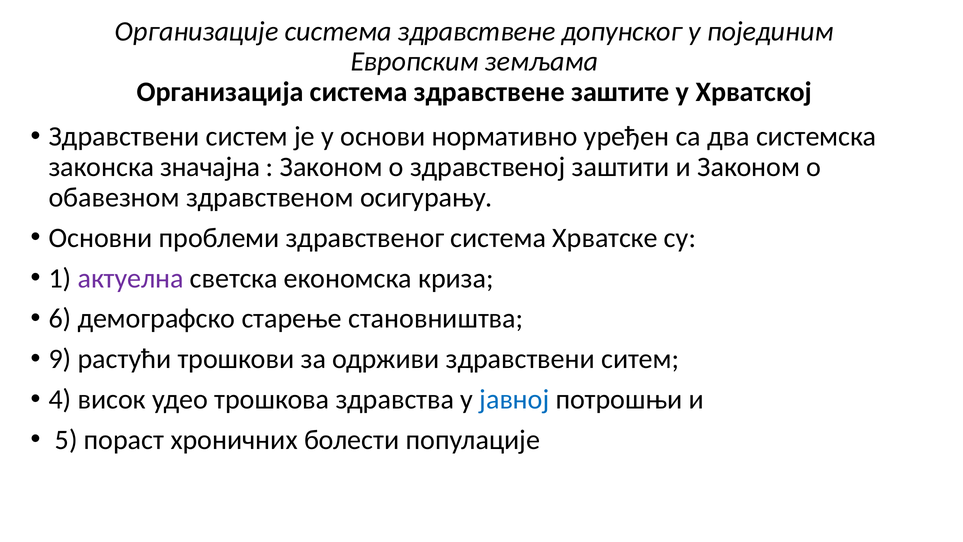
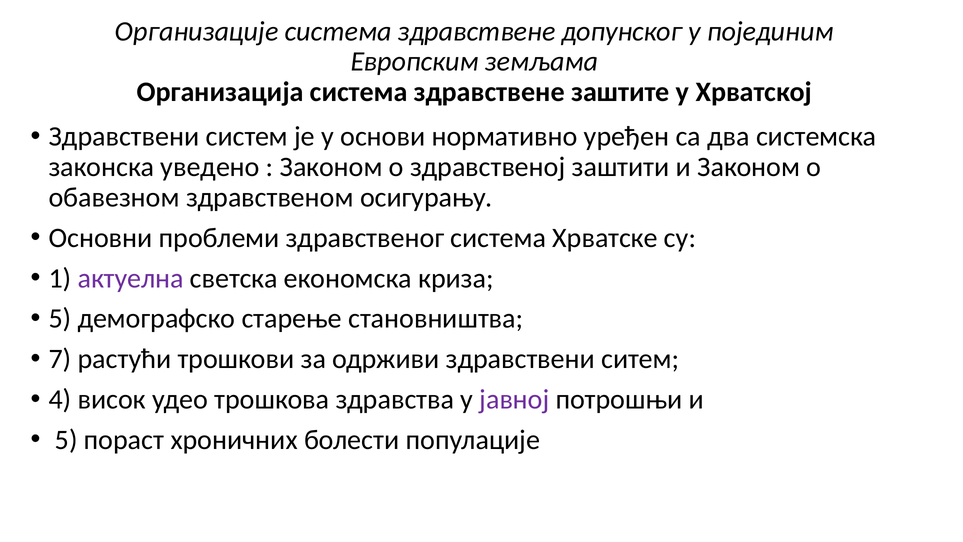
значајна: значајна -> уведено
6 at (60, 318): 6 -> 5
9: 9 -> 7
јавној colour: blue -> purple
